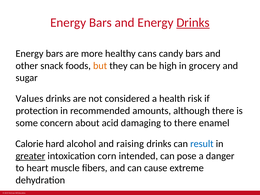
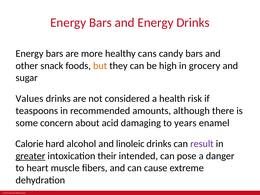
Drinks at (193, 23) underline: present -> none
protection: protection -> teaspoons
to there: there -> years
raising: raising -> linoleic
result colour: blue -> purple
corn: corn -> their
